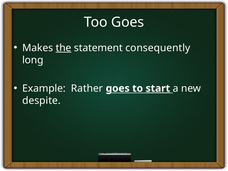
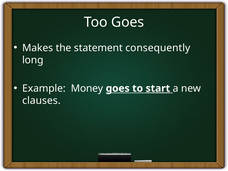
the underline: present -> none
Rather: Rather -> Money
despite: despite -> clauses
